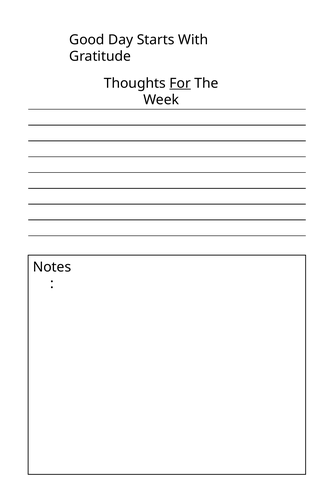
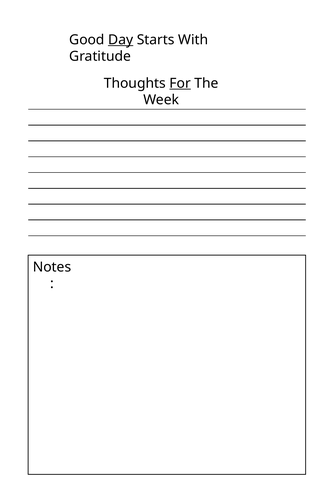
Day underline: none -> present
